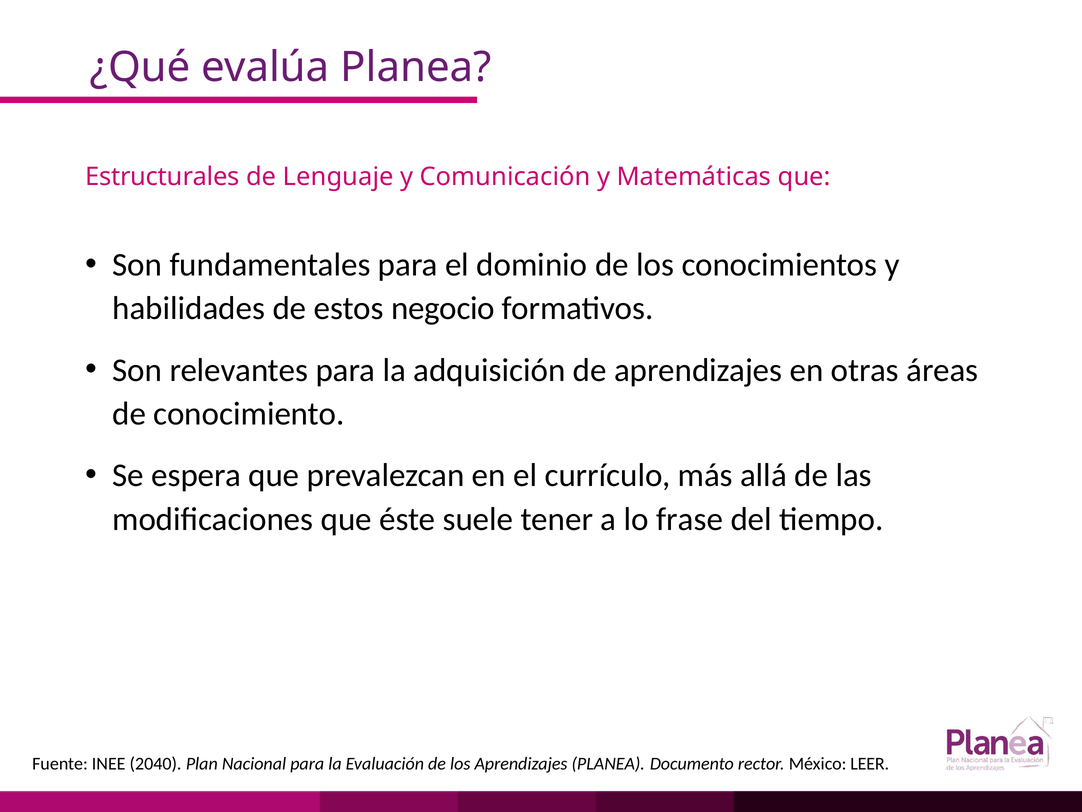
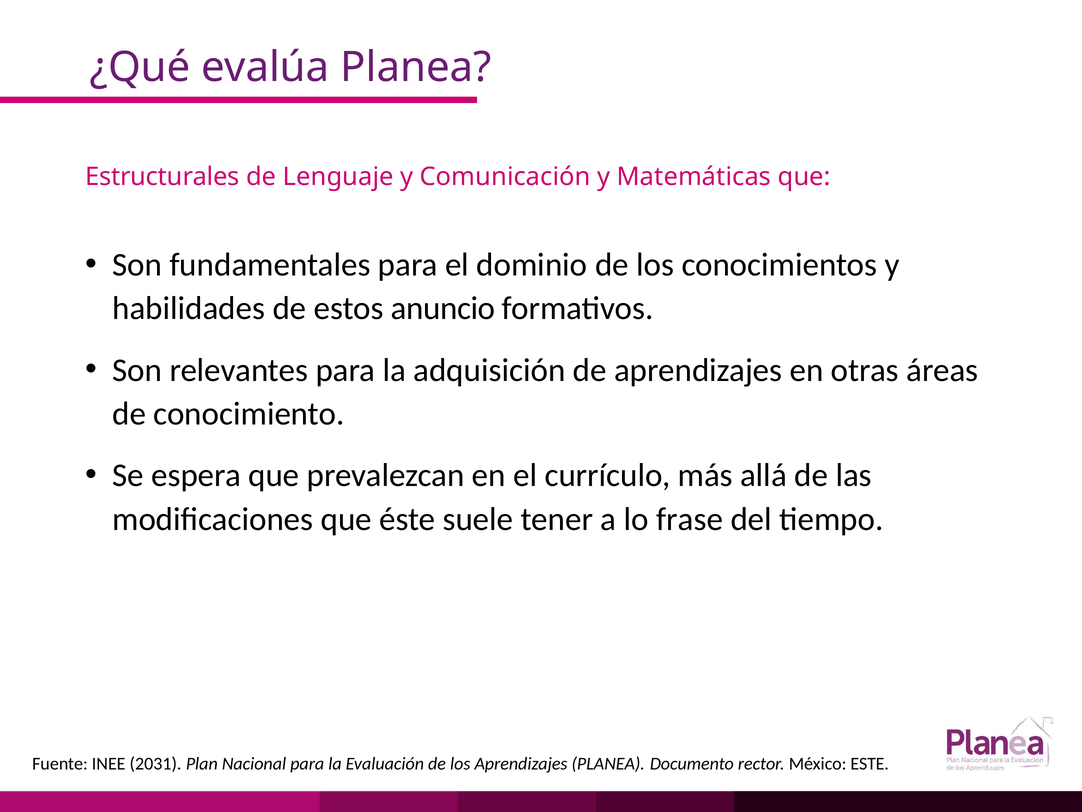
negocio: negocio -> anuncio
2040: 2040 -> 2031
LEER: LEER -> ESTE
